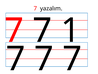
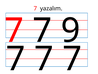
1: 1 -> 9
